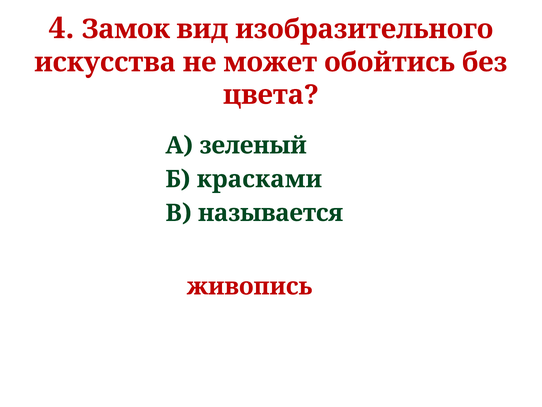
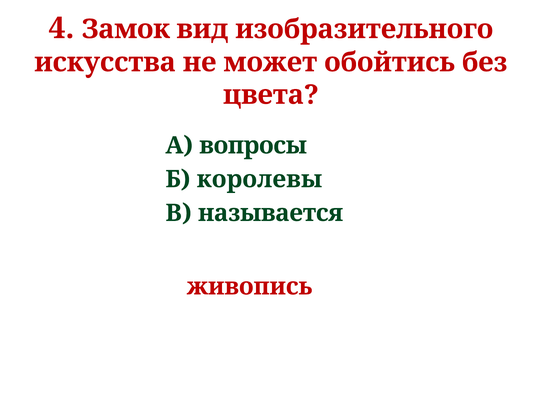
зеленый: зеленый -> вопросы
красками: красками -> королевы
